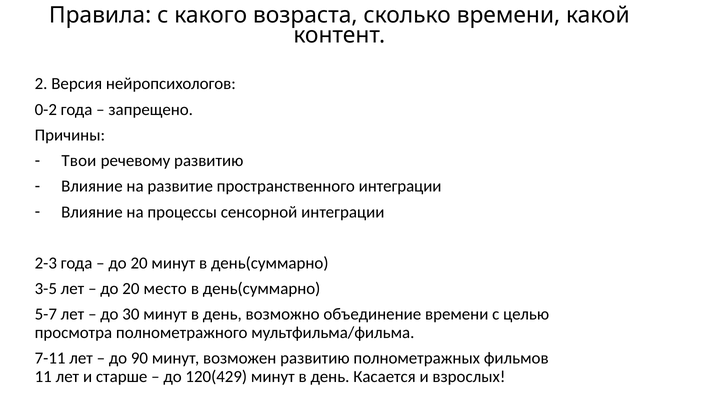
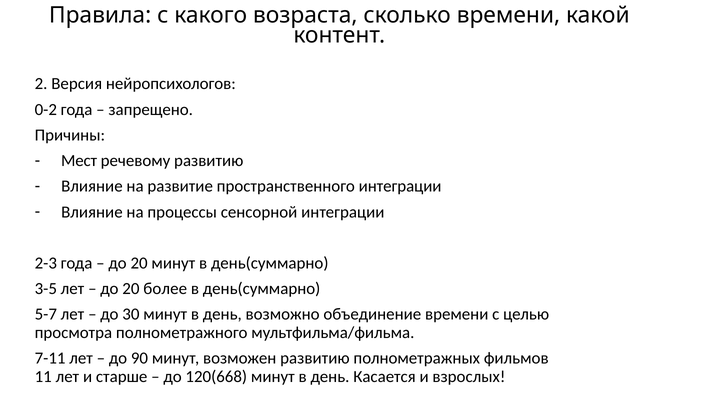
Твои: Твои -> Мест
место: место -> более
120(429: 120(429 -> 120(668
